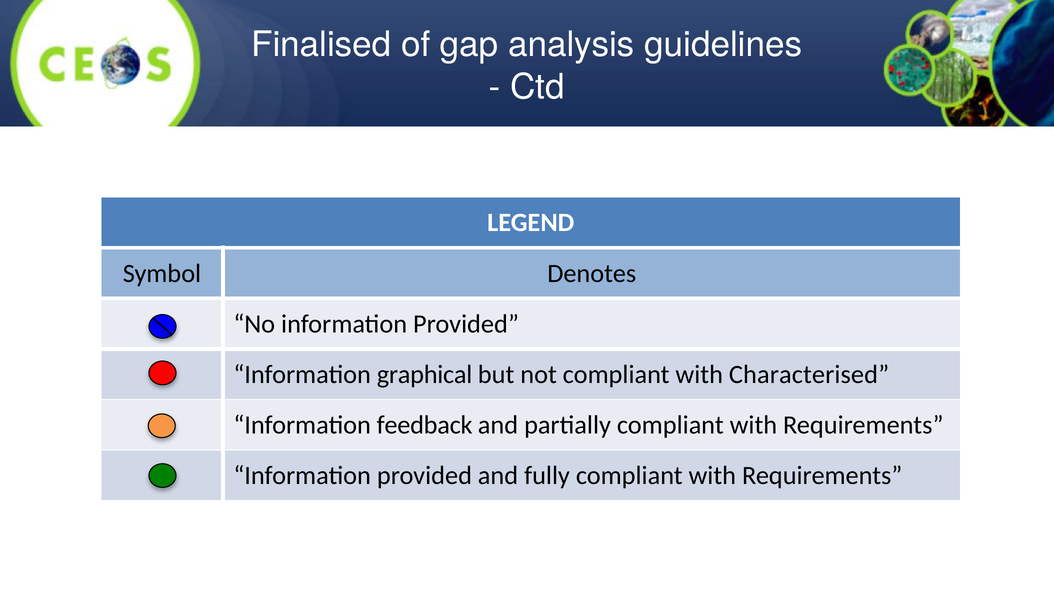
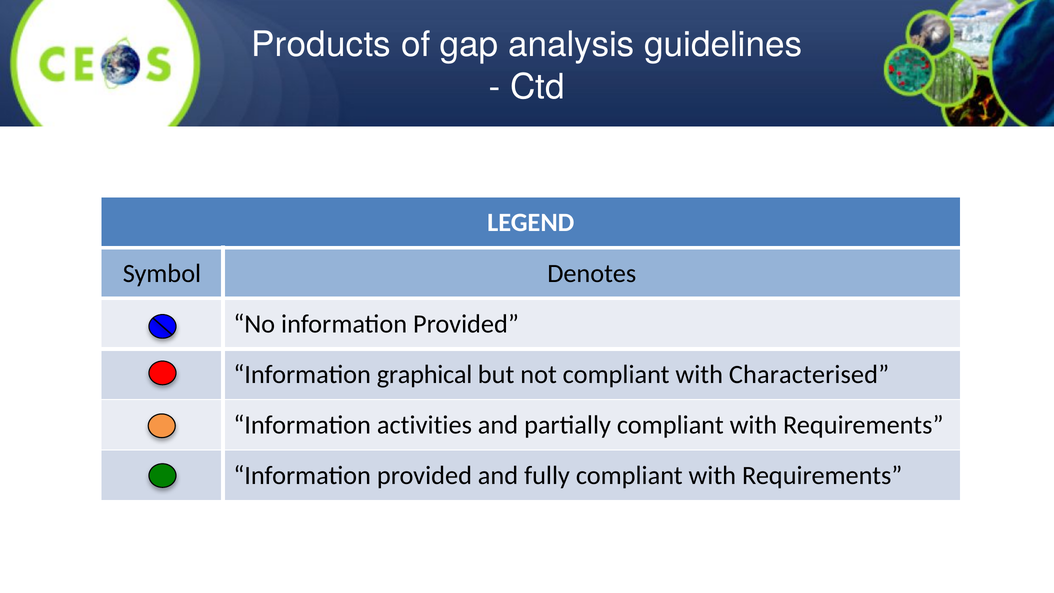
Finalised: Finalised -> Products
feedback: feedback -> activities
